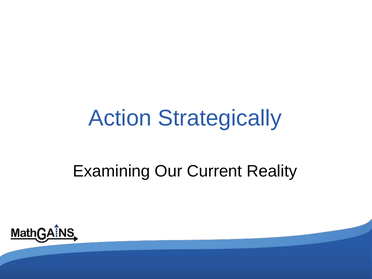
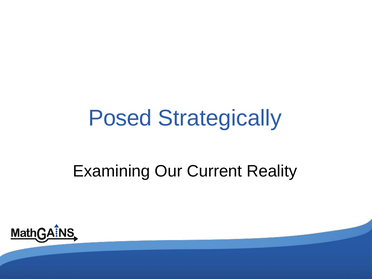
Action: Action -> Posed
